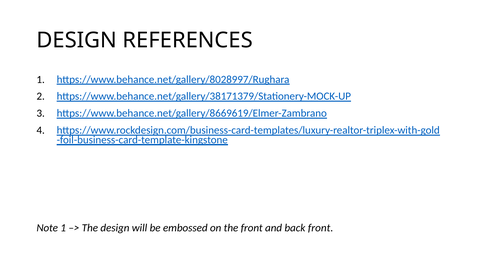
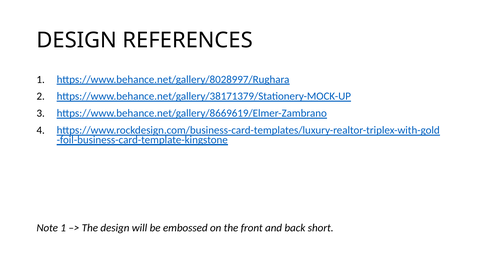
back front: front -> short
